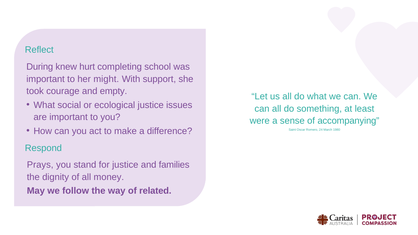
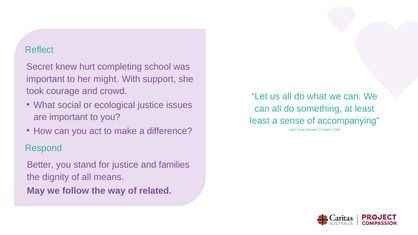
During: During -> Secret
empty: empty -> crowd
were at (260, 121): were -> least
Prays: Prays -> Better
money: money -> means
